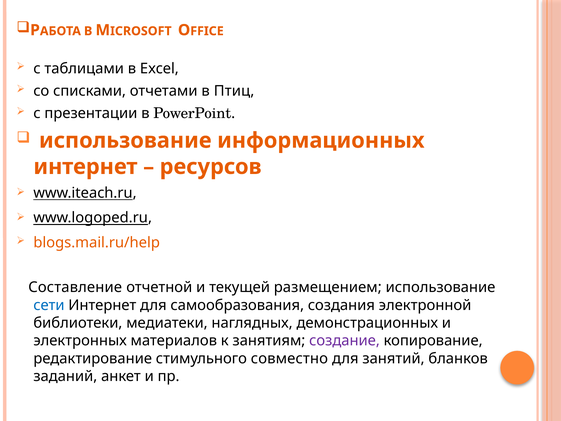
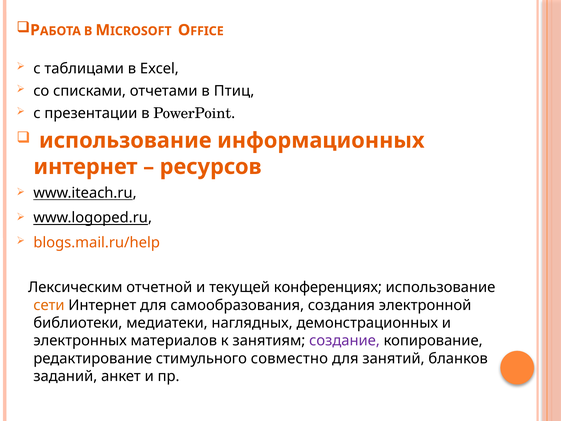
Составление: Составление -> Лексическим
размещением: размещением -> конференциях
сети colour: blue -> orange
